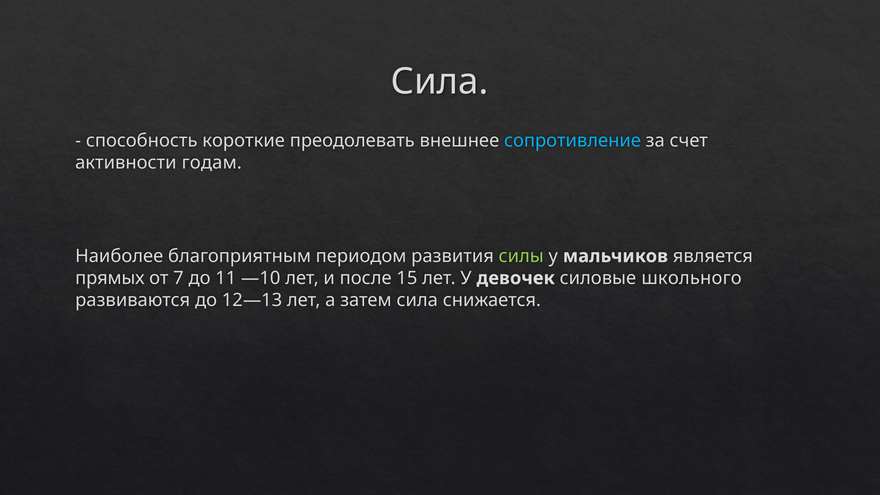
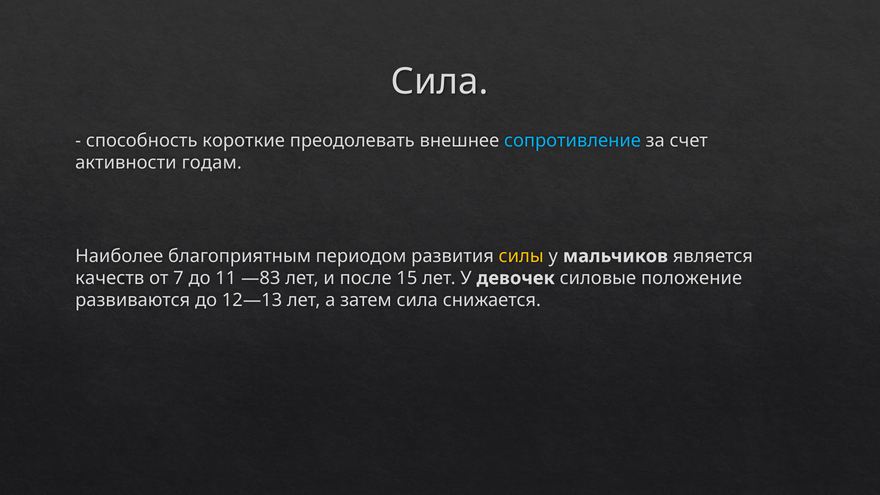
силы colour: light green -> yellow
прямых: прямых -> качеств
—10: —10 -> —83
школьного: школьного -> положение
